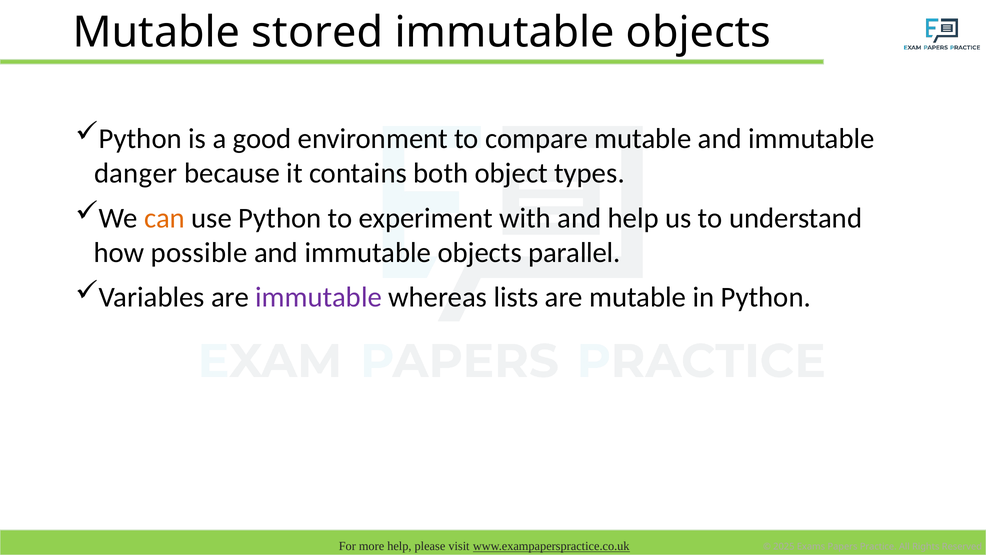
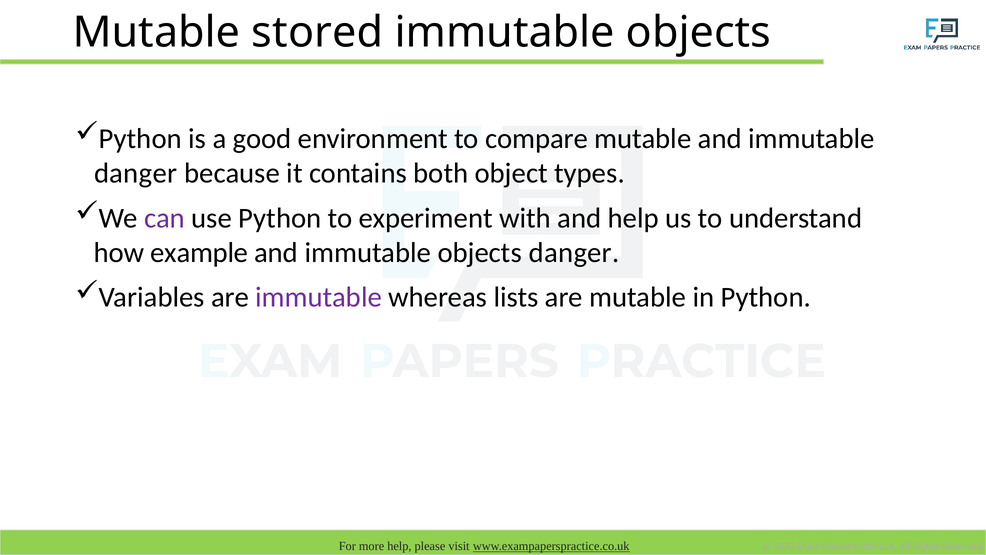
can colour: orange -> purple
possible: possible -> example
objects parallel: parallel -> danger
